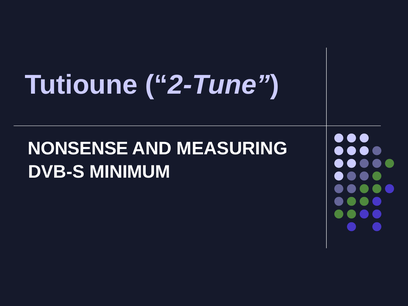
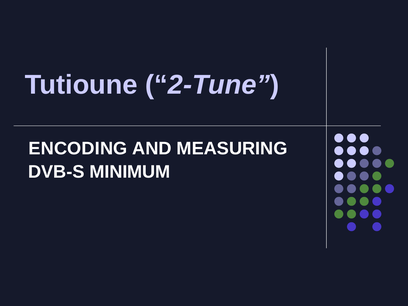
NONSENSE: NONSENSE -> ENCODING
